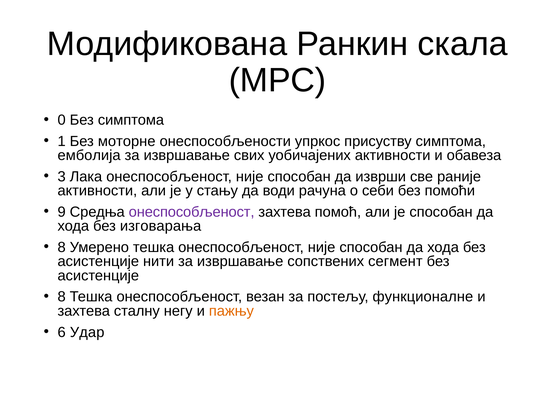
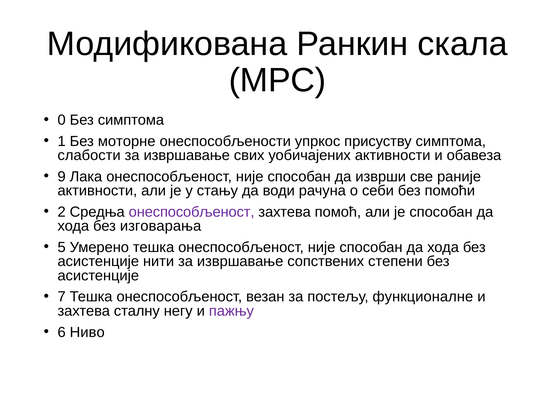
емболија: емболија -> слабости
3: 3 -> 9
9: 9 -> 2
8 at (62, 247): 8 -> 5
сегмент: сегмент -> степени
8 at (62, 297): 8 -> 7
пажњу colour: orange -> purple
Удар: Удар -> Ниво
